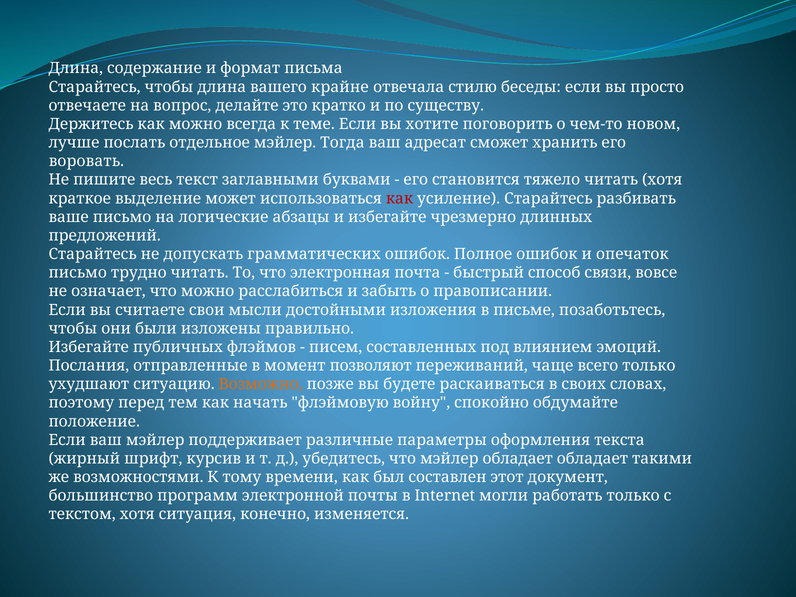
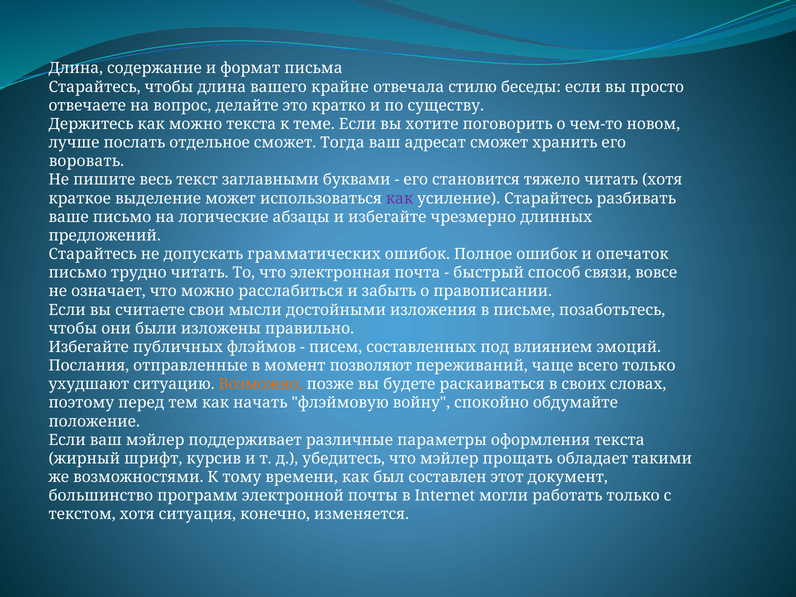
можно всегда: всегда -> текста
отдельное мэйлер: мэйлер -> сможет
как at (399, 198) colour: red -> purple
мэйлер обладает: обладает -> прощать
